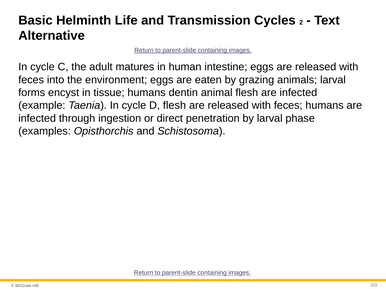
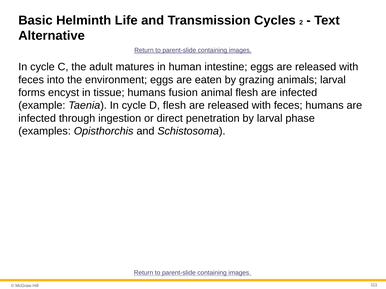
dentin: dentin -> fusion
